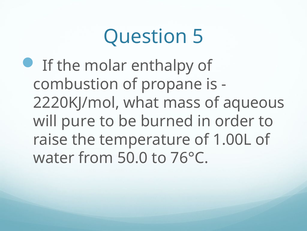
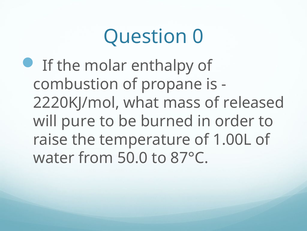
5: 5 -> 0
aqueous: aqueous -> released
76°C: 76°C -> 87°C
